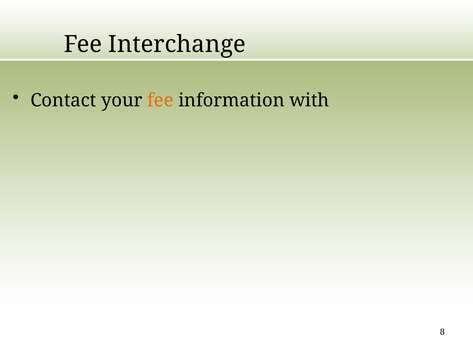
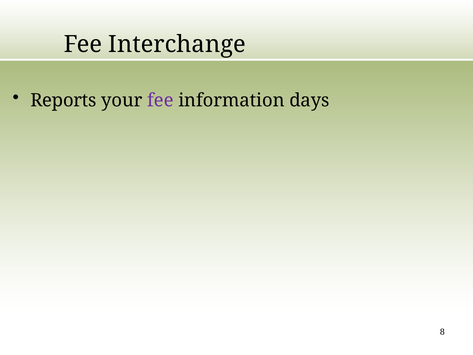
Contact: Contact -> Reports
fee at (160, 100) colour: orange -> purple
with: with -> days
